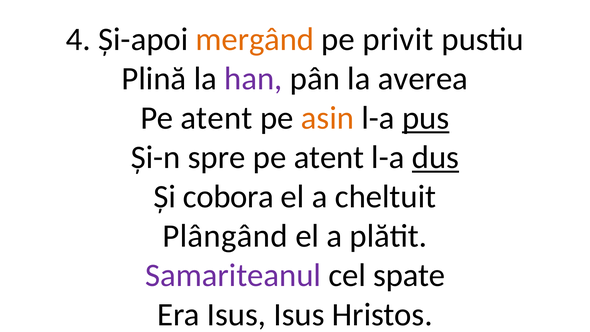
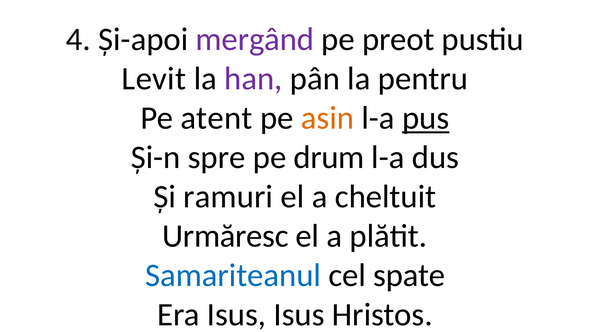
mergând colour: orange -> purple
privit: privit -> preot
Plină: Plină -> Levit
averea: averea -> pentru
atent at (329, 157): atent -> drum
dus underline: present -> none
cobora: cobora -> ramuri
Plângând: Plângând -> Urmăresc
Samariteanul colour: purple -> blue
